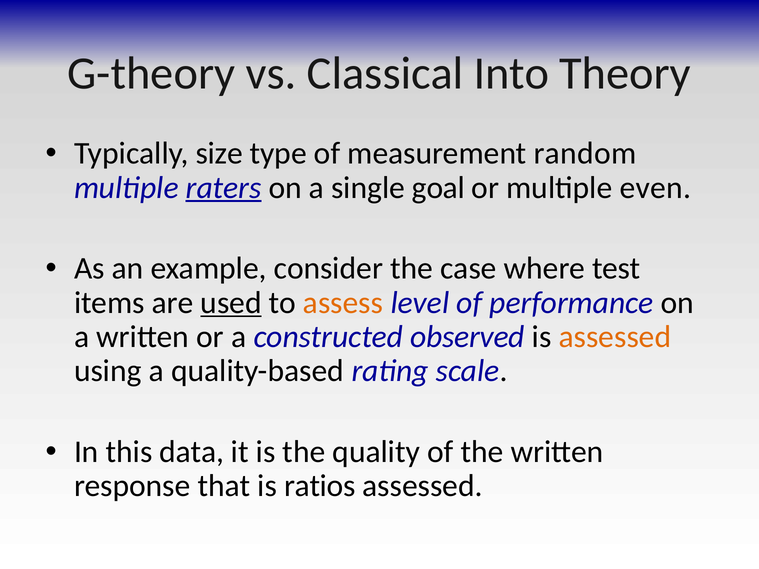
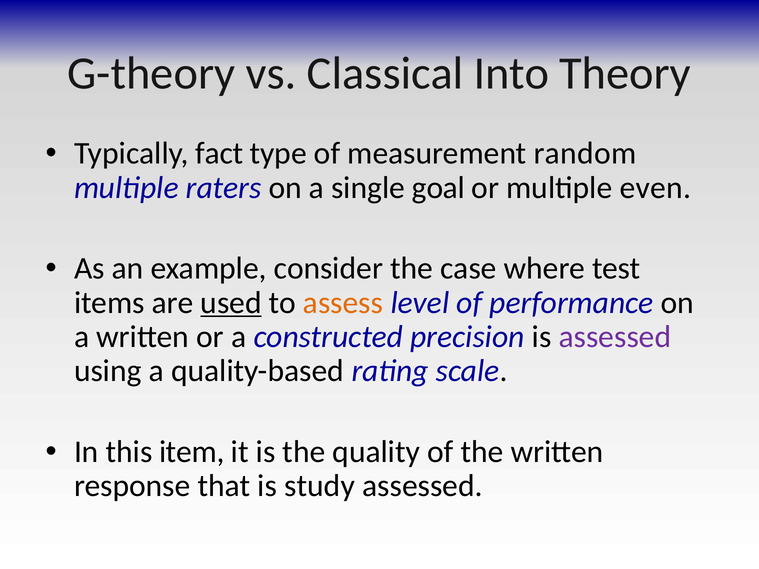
size: size -> fact
raters underline: present -> none
observed: observed -> precision
assessed at (615, 337) colour: orange -> purple
data: data -> item
ratios: ratios -> study
